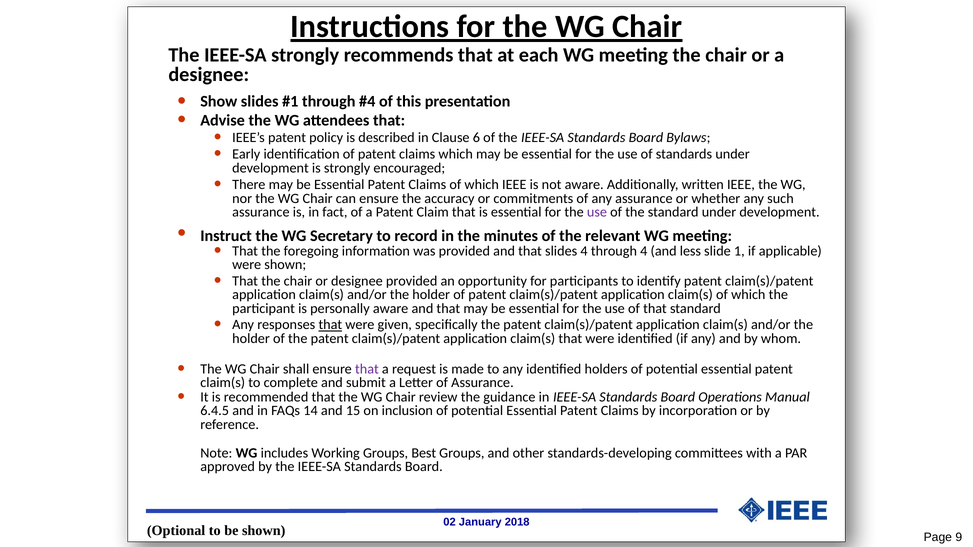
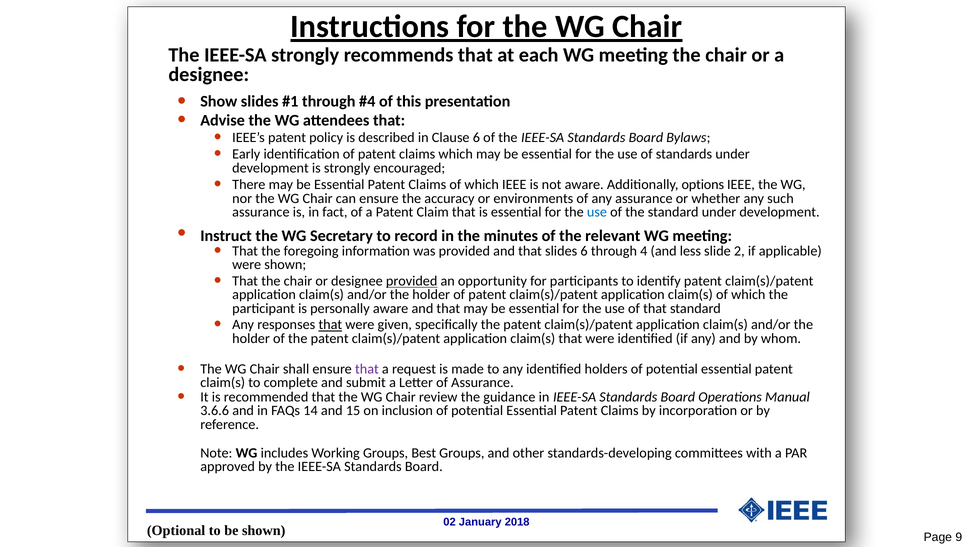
written: written -> options
commitments: commitments -> environments
use at (597, 212) colour: purple -> blue
slides 4: 4 -> 6
1: 1 -> 2
provided at (412, 281) underline: none -> present
6.4.5: 6.4.5 -> 3.6.6
